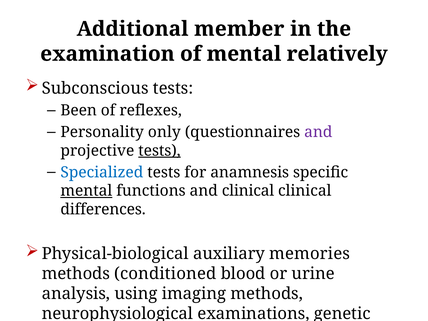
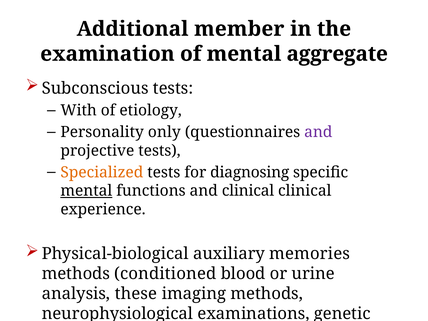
relatively: relatively -> aggregate
Been: Been -> With
reflexes: reflexes -> etiology
tests at (159, 151) underline: present -> none
Specialized colour: blue -> orange
anamnesis: anamnesis -> diagnosing
differences: differences -> experience
using: using -> these
